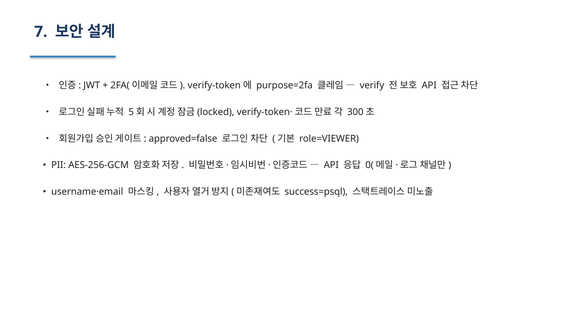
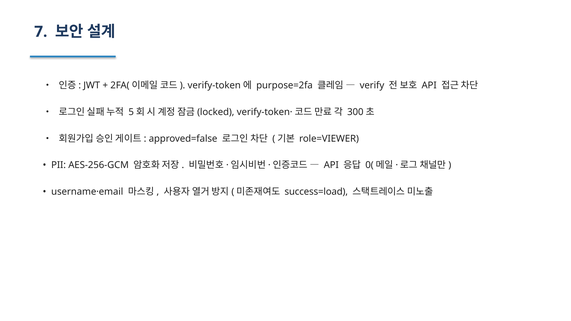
success=psql: success=psql -> success=load
